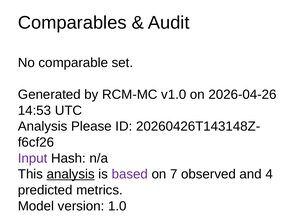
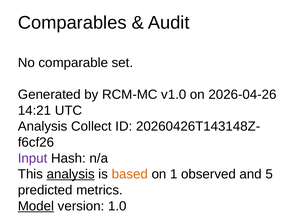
14:53: 14:53 -> 14:21
Please: Please -> Collect
based colour: purple -> orange
7: 7 -> 1
4: 4 -> 5
Model underline: none -> present
